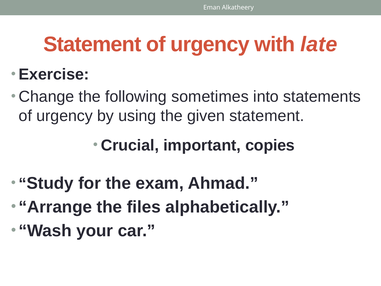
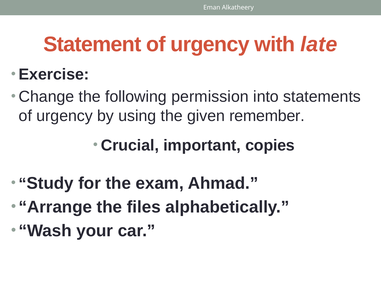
sometimes: sometimes -> permission
given statement: statement -> remember
